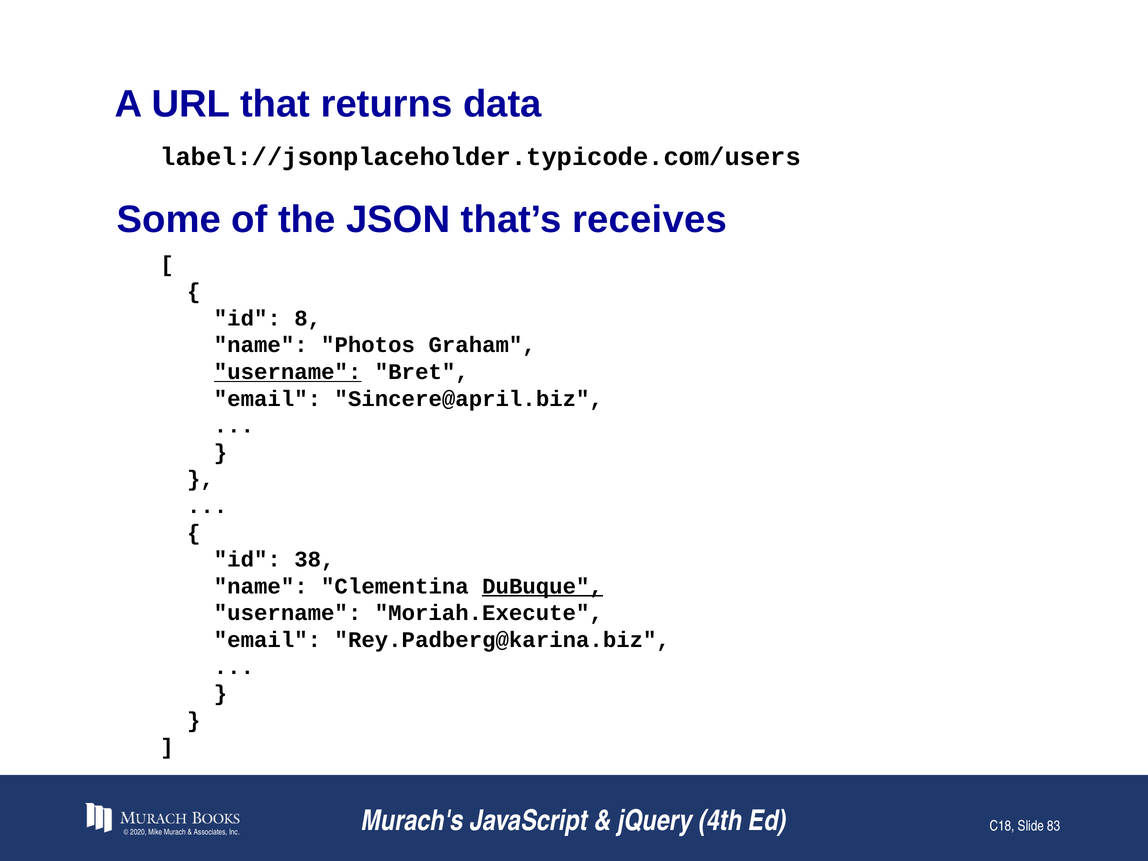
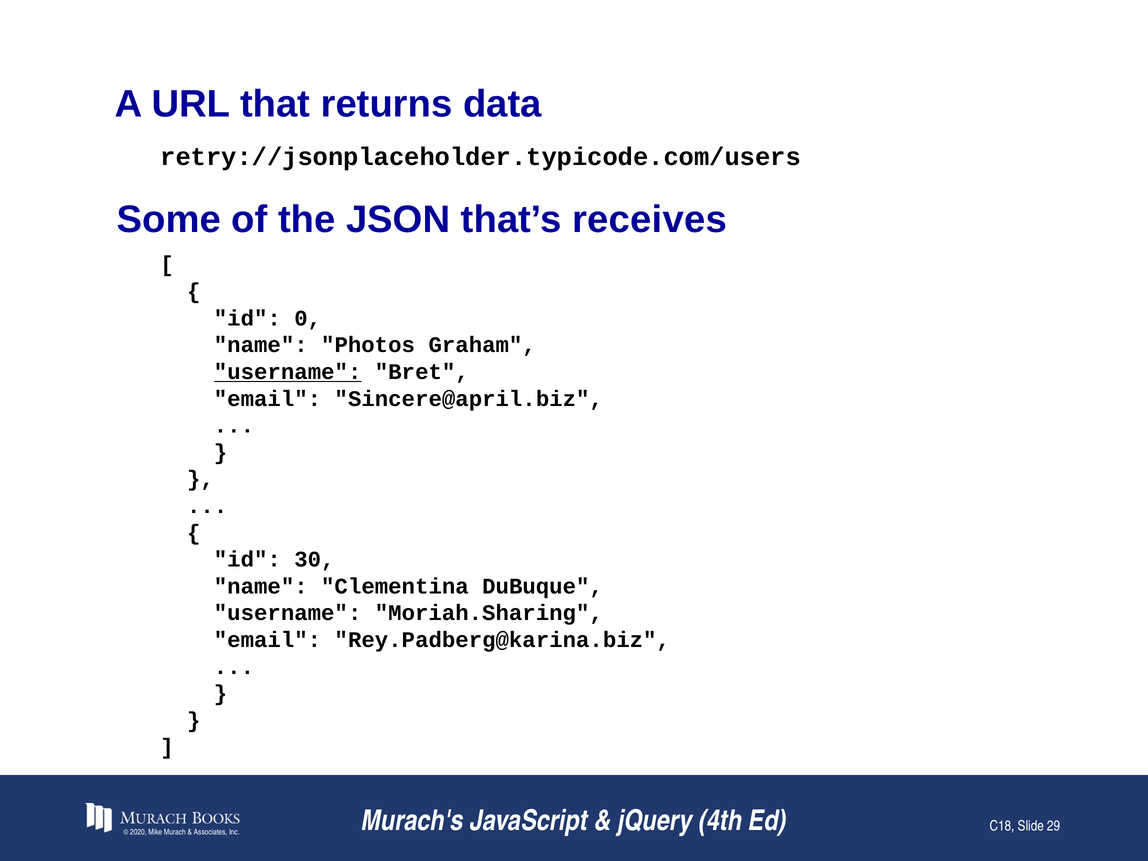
label://jsonplaceholder.typicode.com/users: label://jsonplaceholder.typicode.com/users -> retry://jsonplaceholder.typicode.com/users
8: 8 -> 0
38: 38 -> 30
DuBuque underline: present -> none
Moriah.Execute: Moriah.Execute -> Moriah.Sharing
83: 83 -> 29
